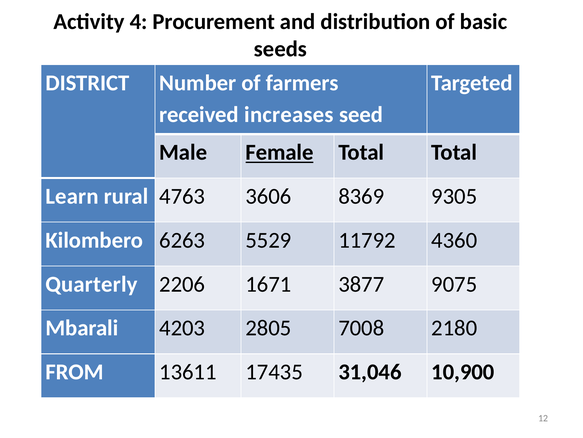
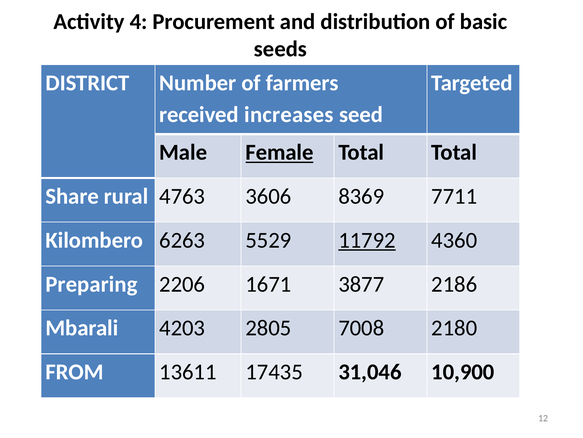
Learn: Learn -> Share
9305: 9305 -> 7711
11792 underline: none -> present
Quarterly: Quarterly -> Preparing
9075: 9075 -> 2186
